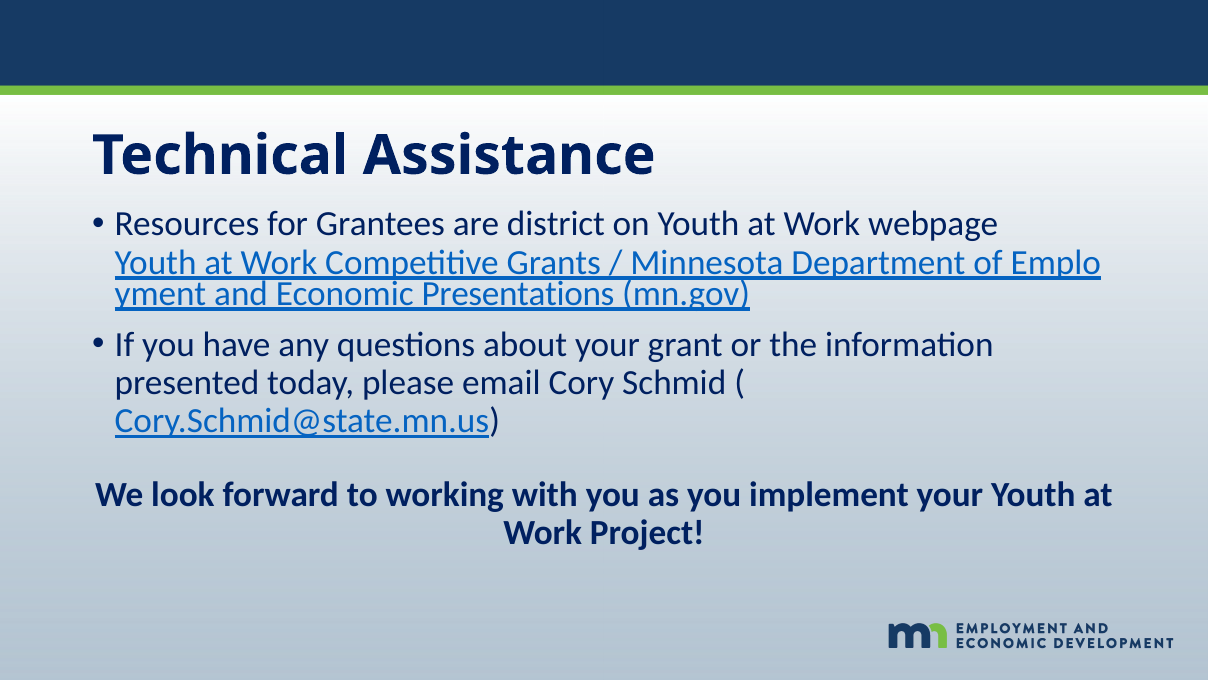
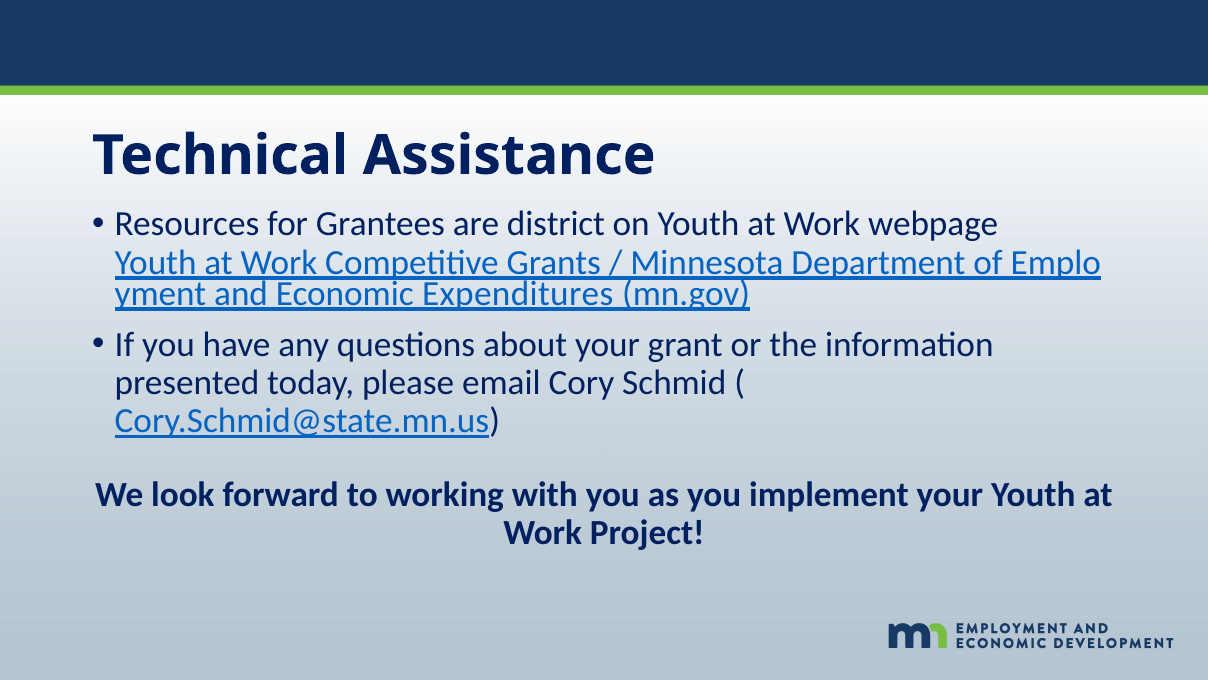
Presentations: Presentations -> Expenditures
